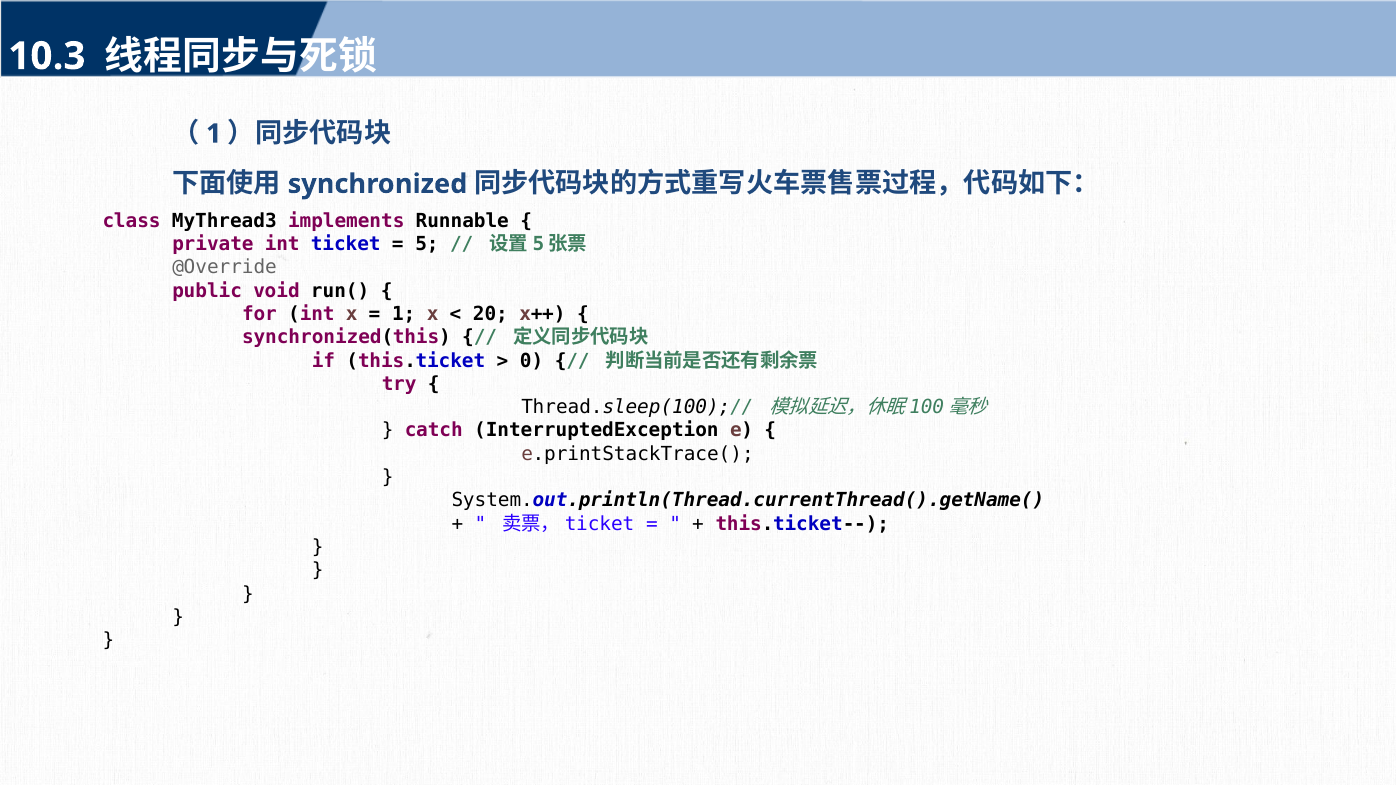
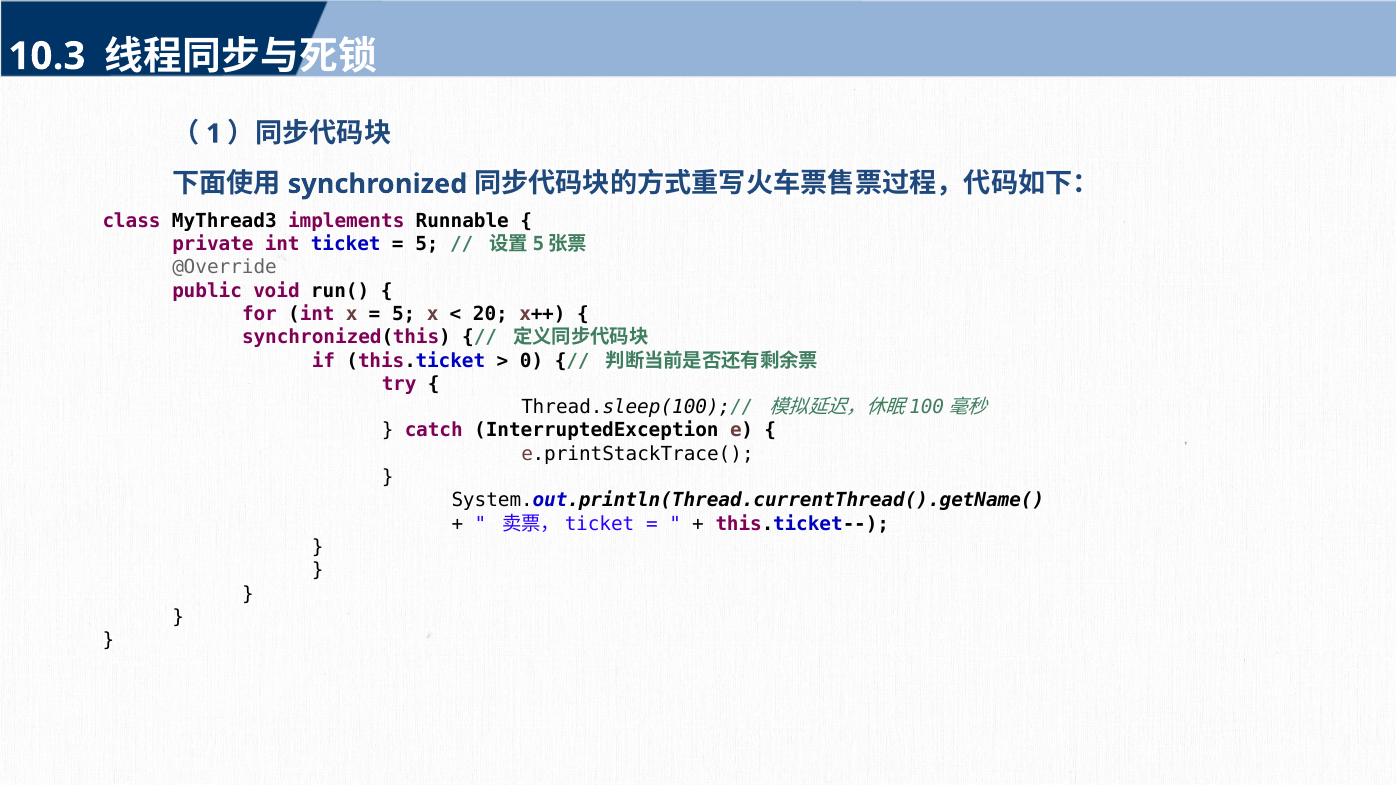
1 at (404, 314): 1 -> 5
